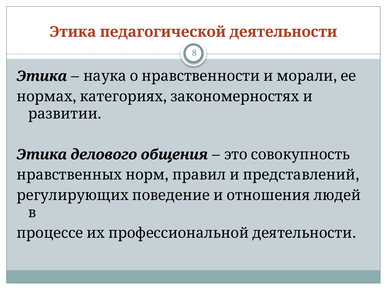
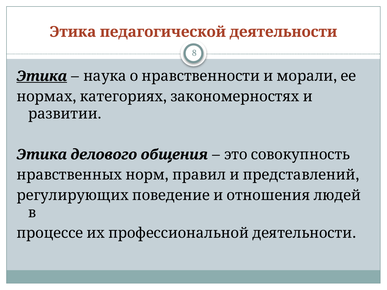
Этика at (42, 76) underline: none -> present
